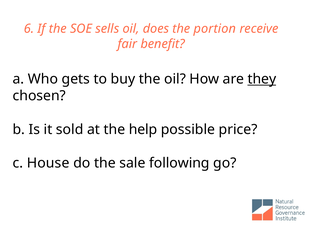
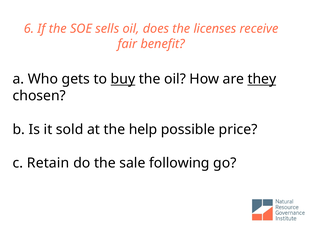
portion: portion -> licenses
buy underline: none -> present
House: House -> Retain
